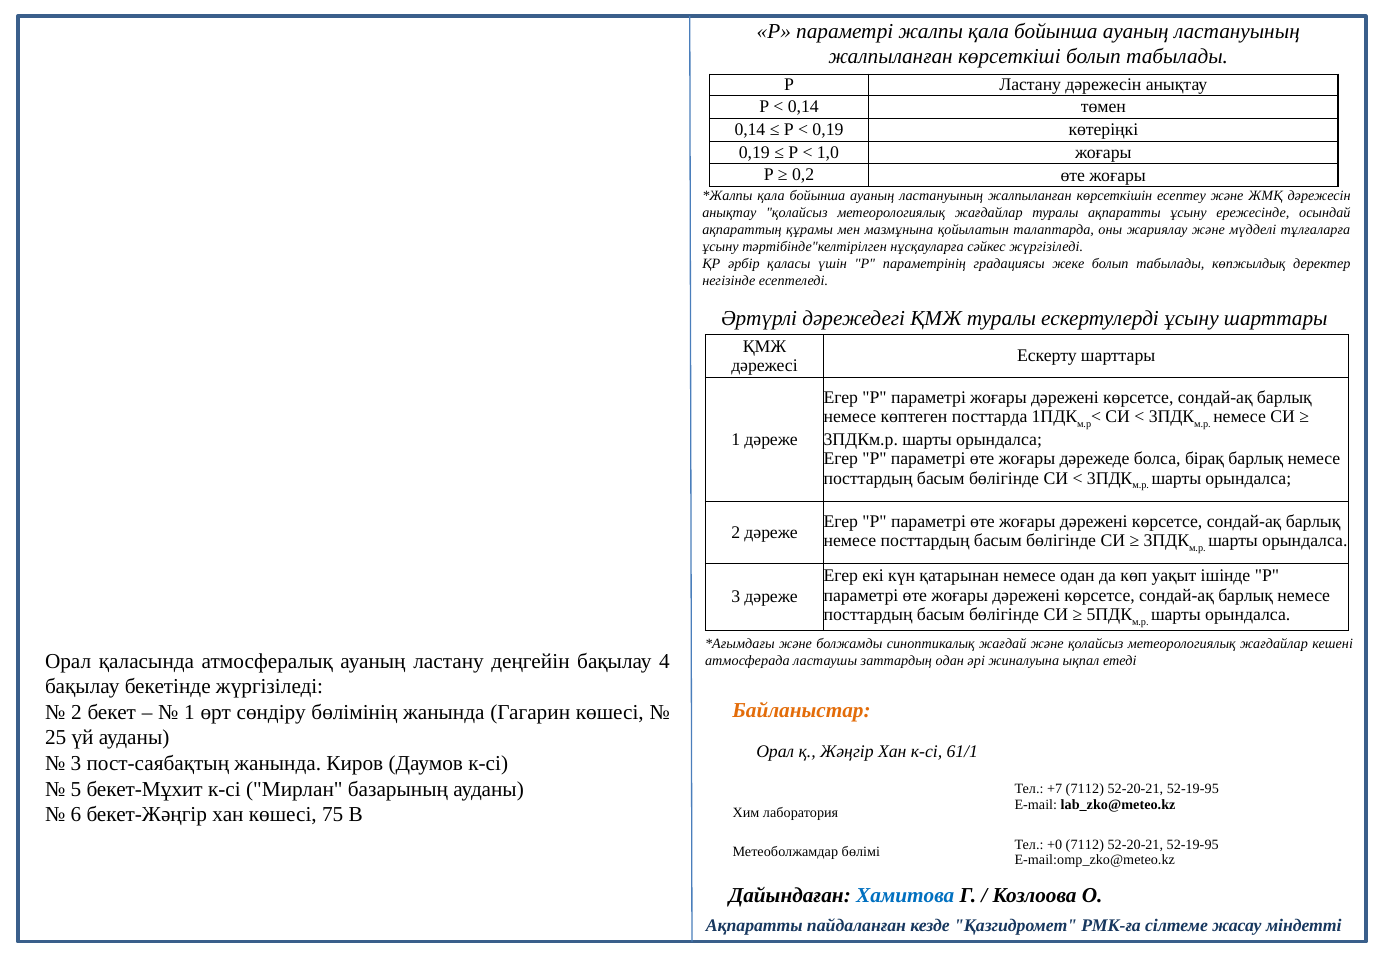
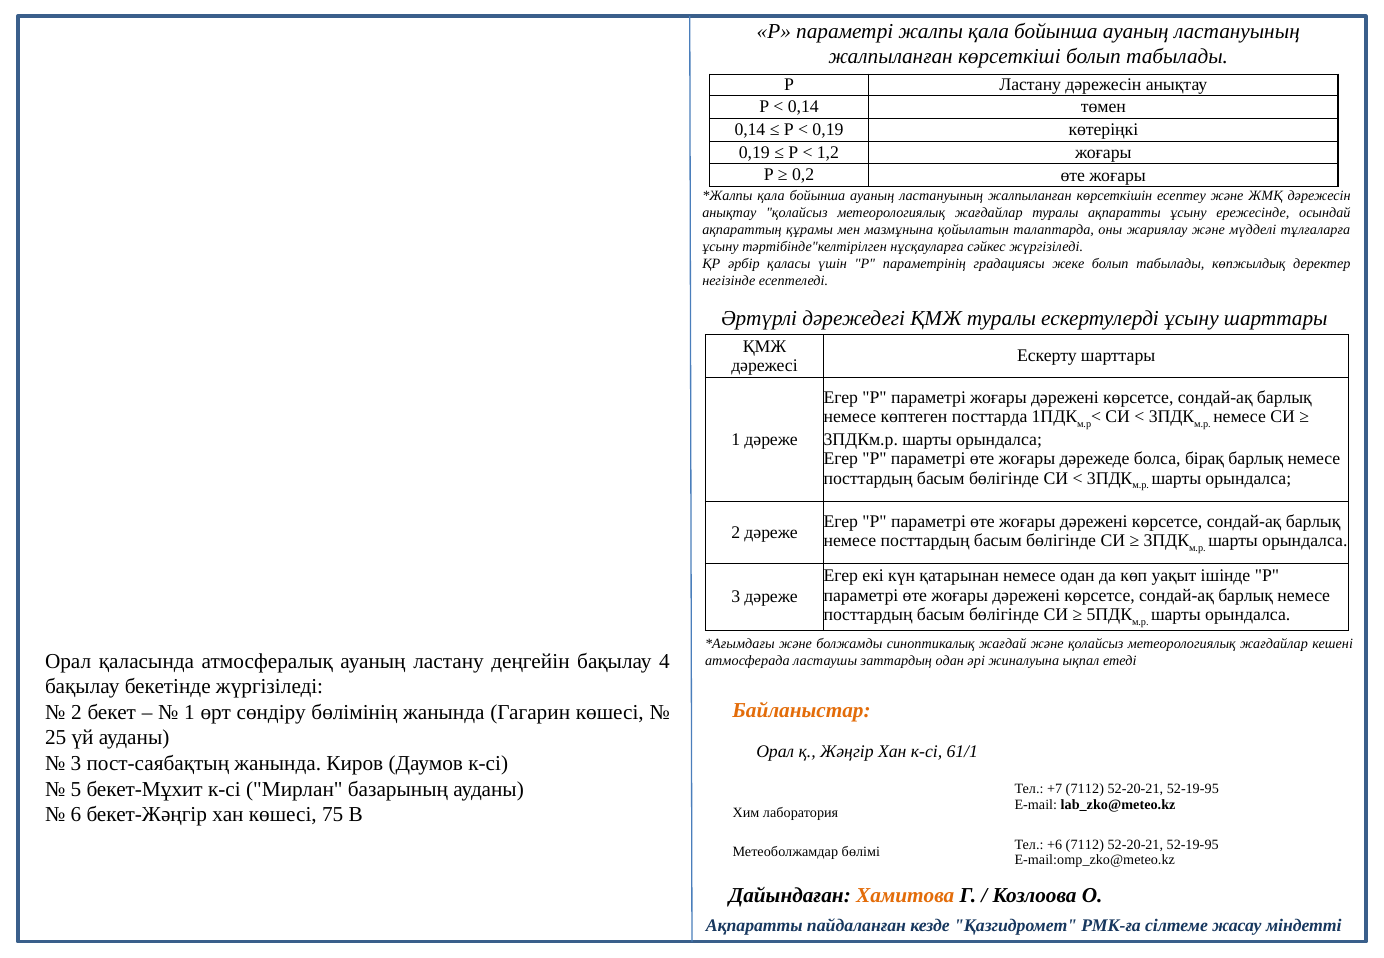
1,0: 1,0 -> 1,2
+0: +0 -> +6
Хамитова colour: blue -> orange
